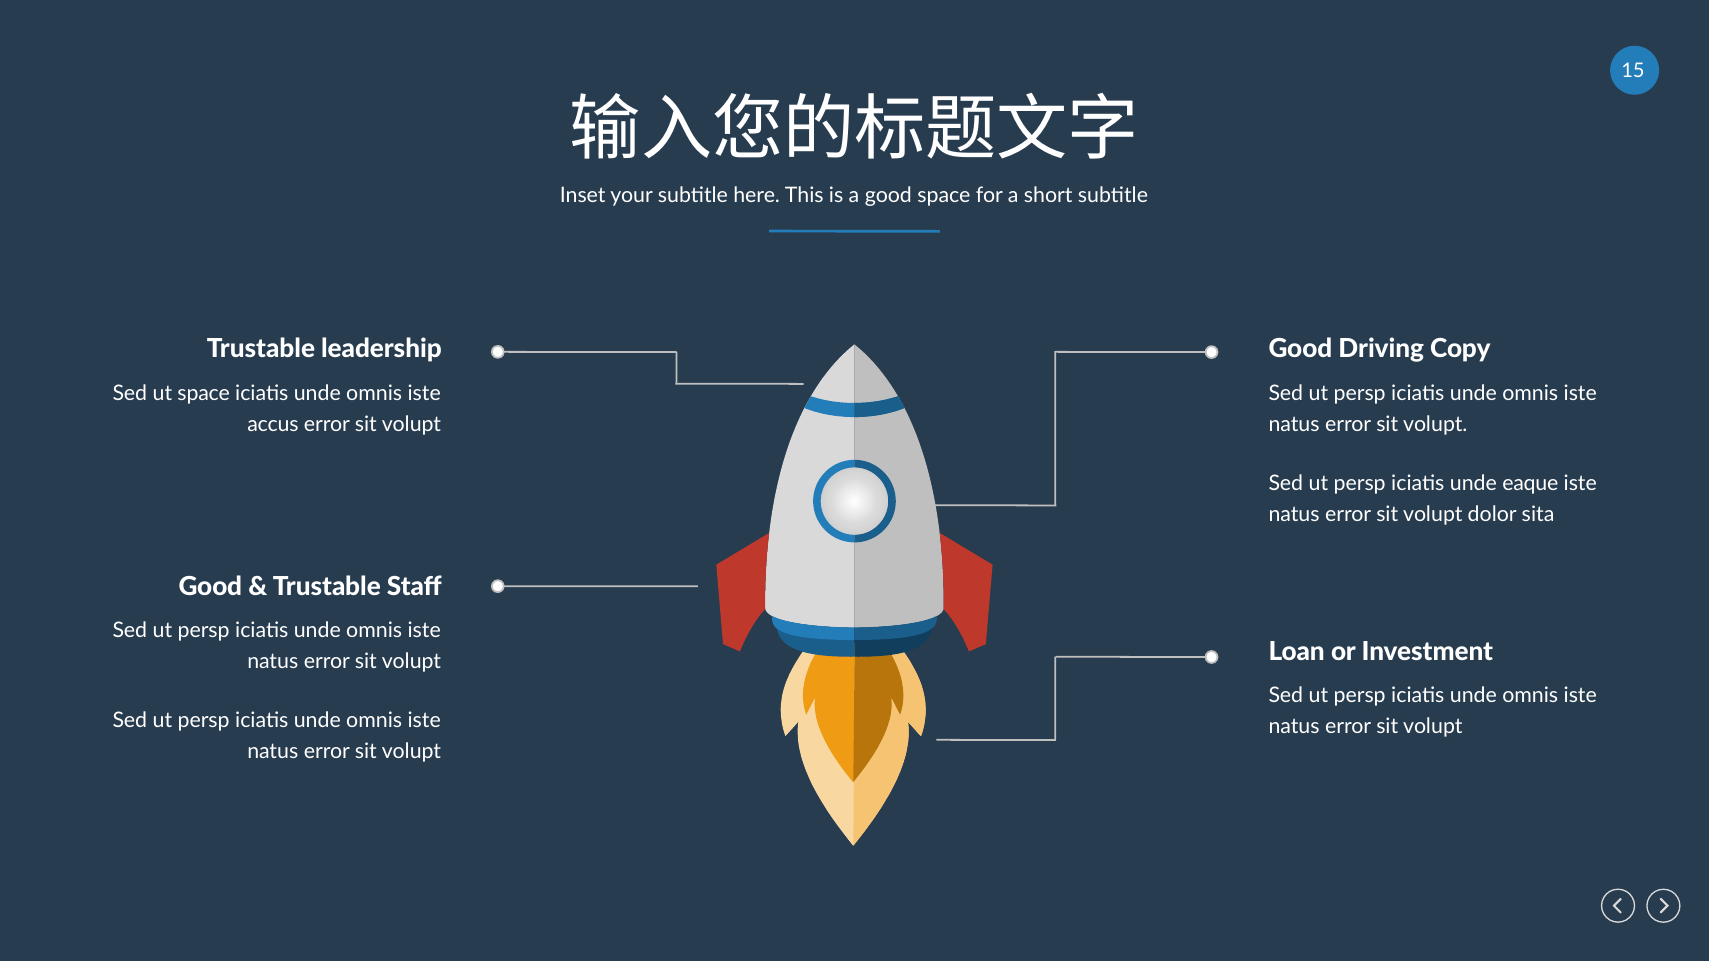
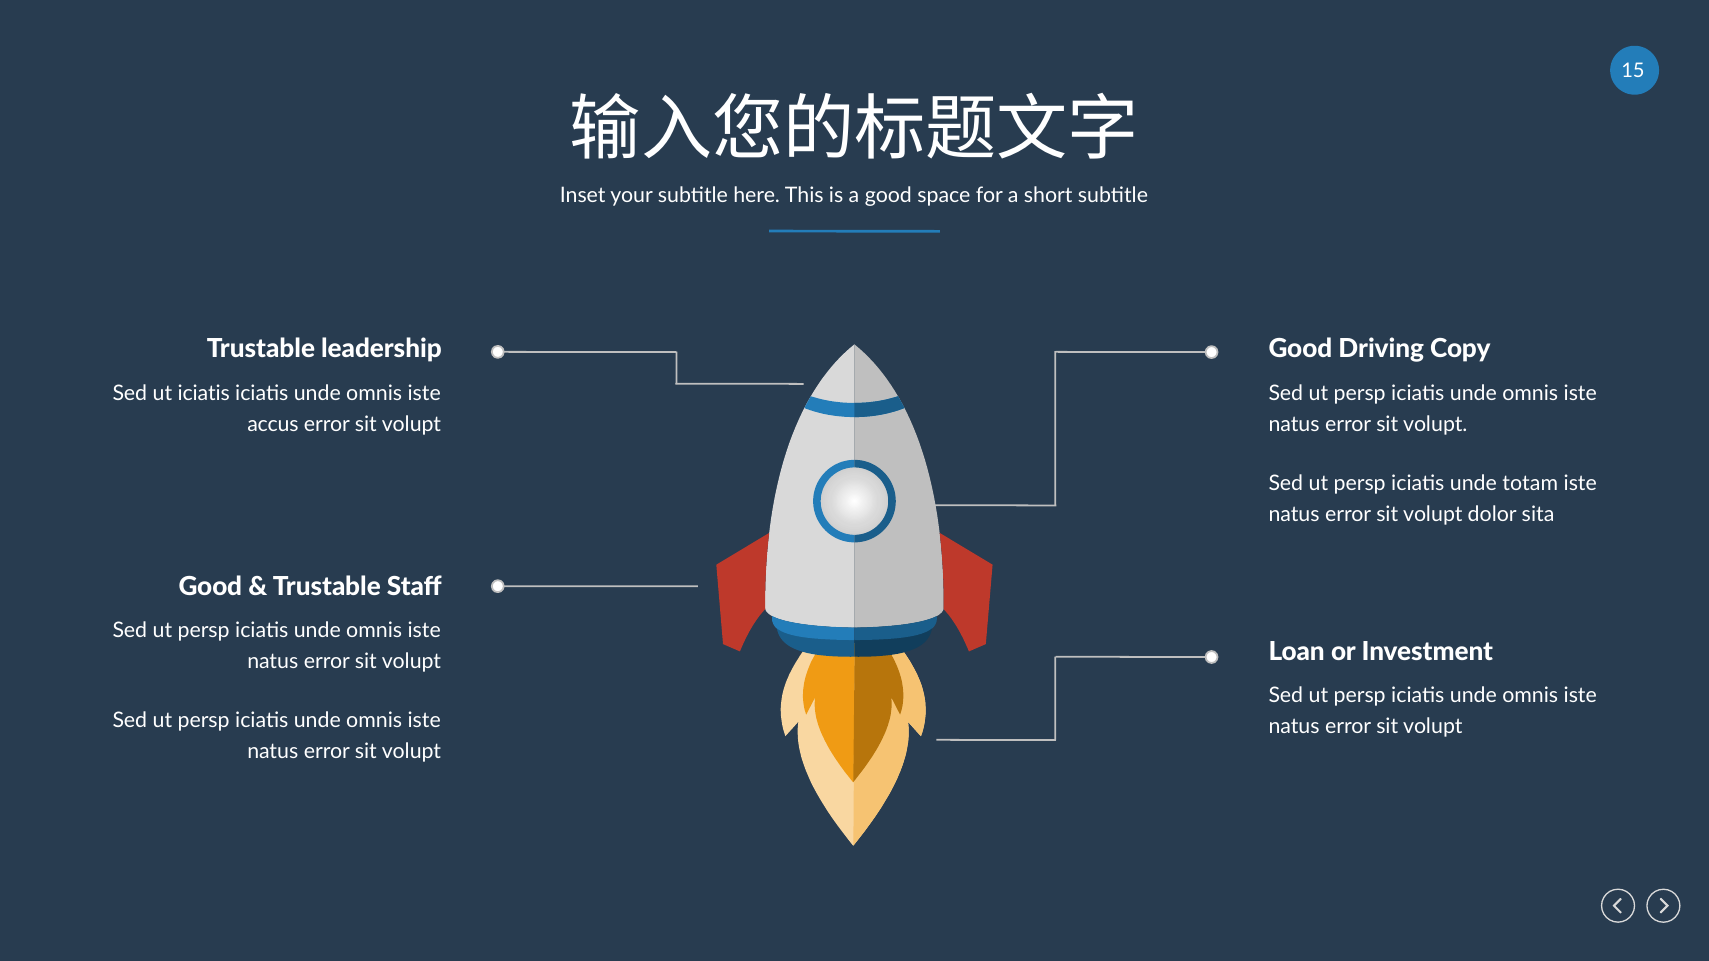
ut space: space -> iciatis
eaque: eaque -> totam
